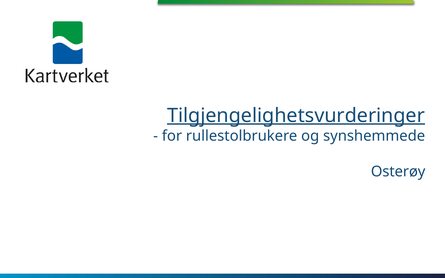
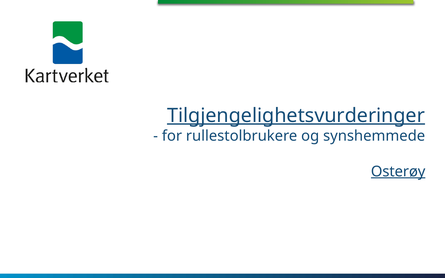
Osterøy underline: none -> present
